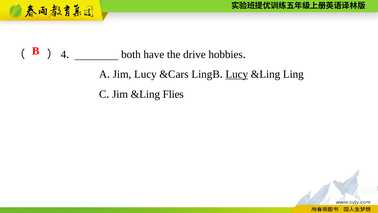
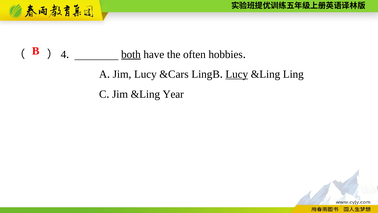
both underline: none -> present
drive: drive -> often
Flies: Flies -> Year
